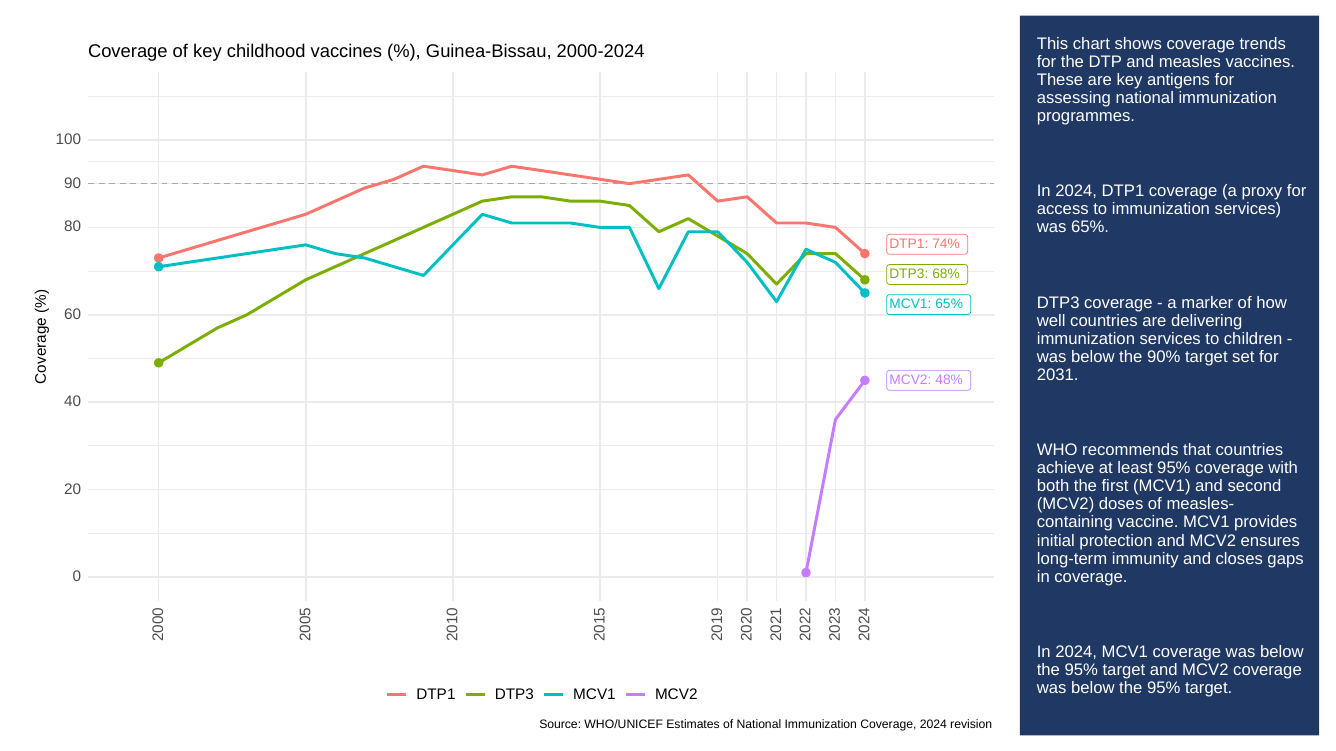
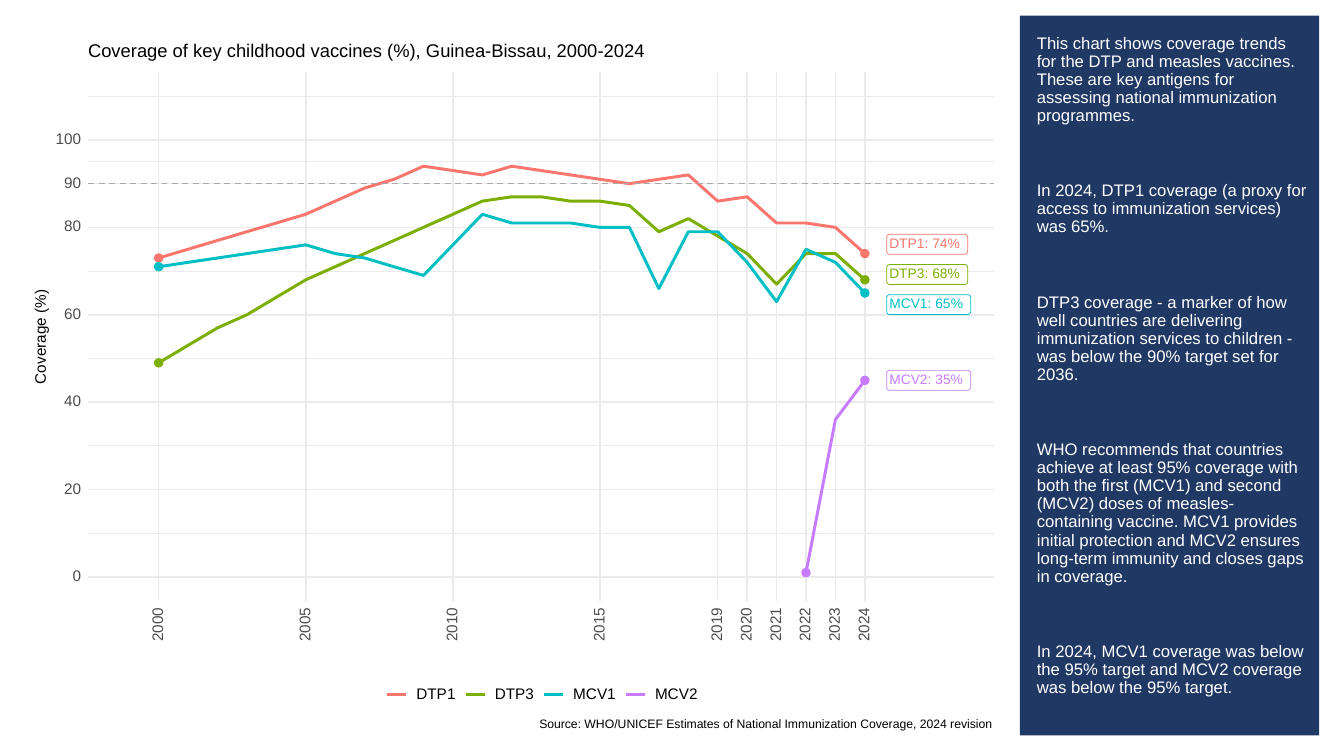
2031: 2031 -> 2036
48%: 48% -> 35%
